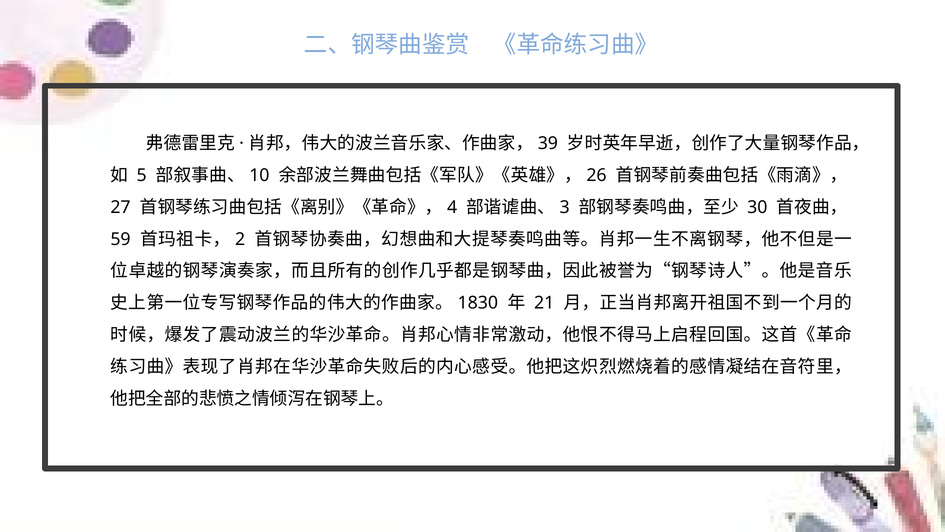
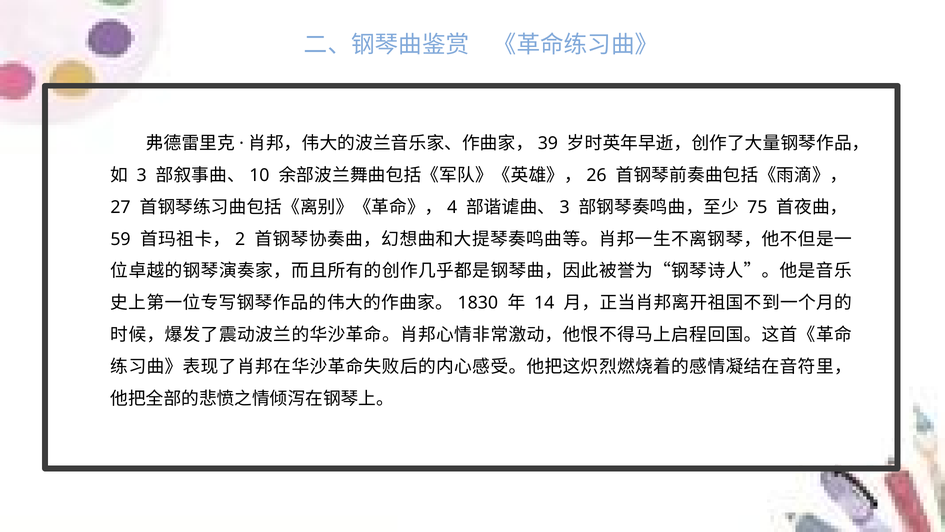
5: 5 -> 3
30: 30 -> 75
21: 21 -> 14
